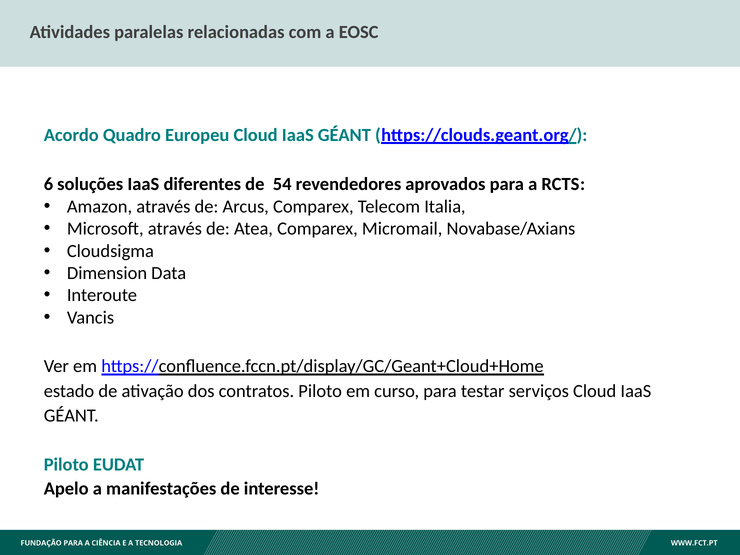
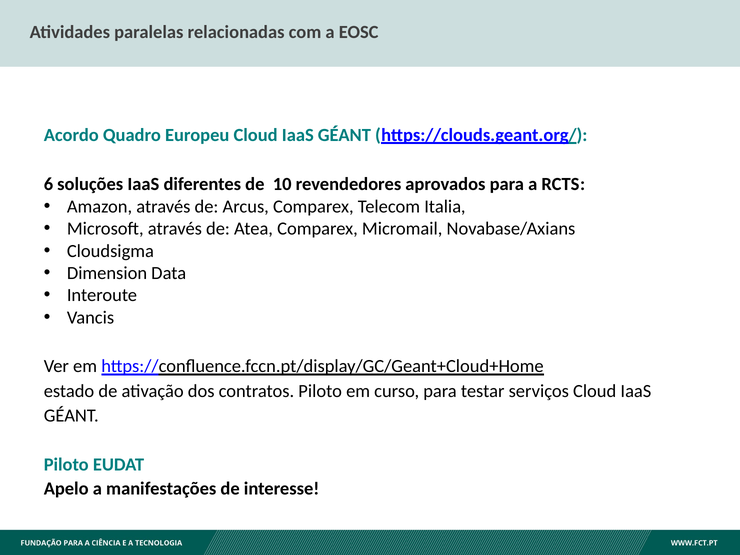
54: 54 -> 10
